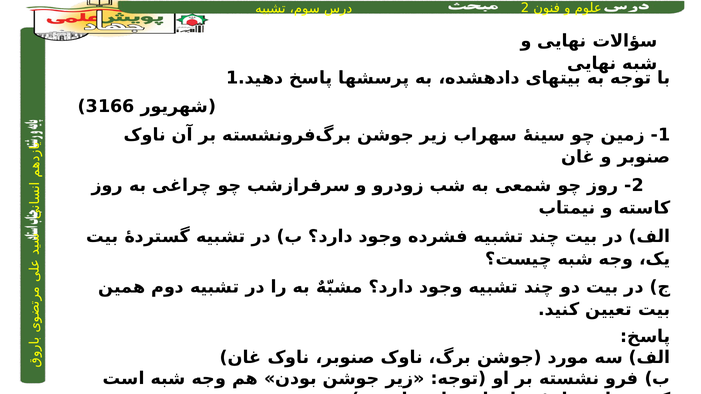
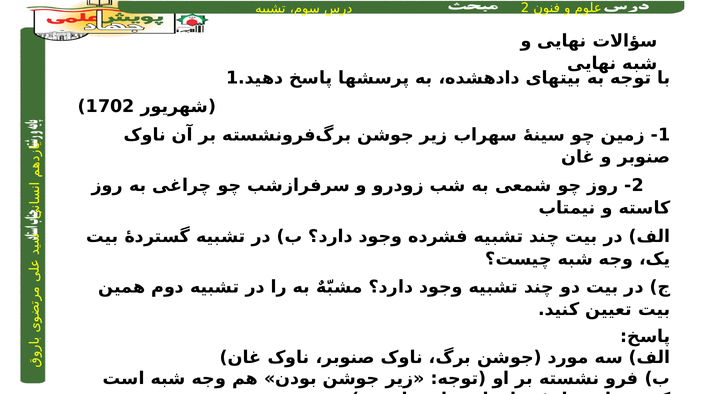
3166: 3166 -> 1702
